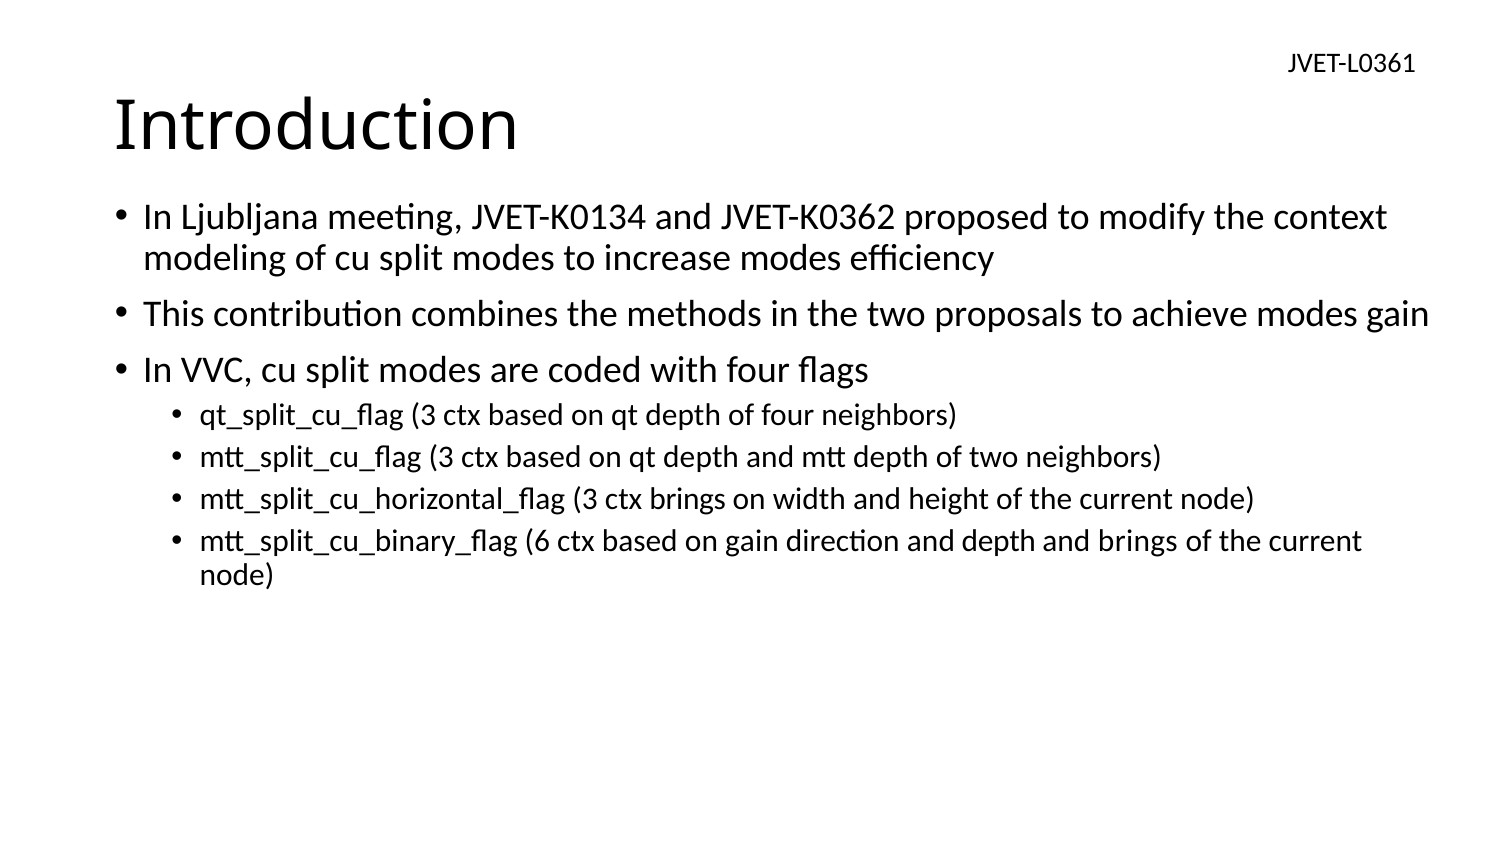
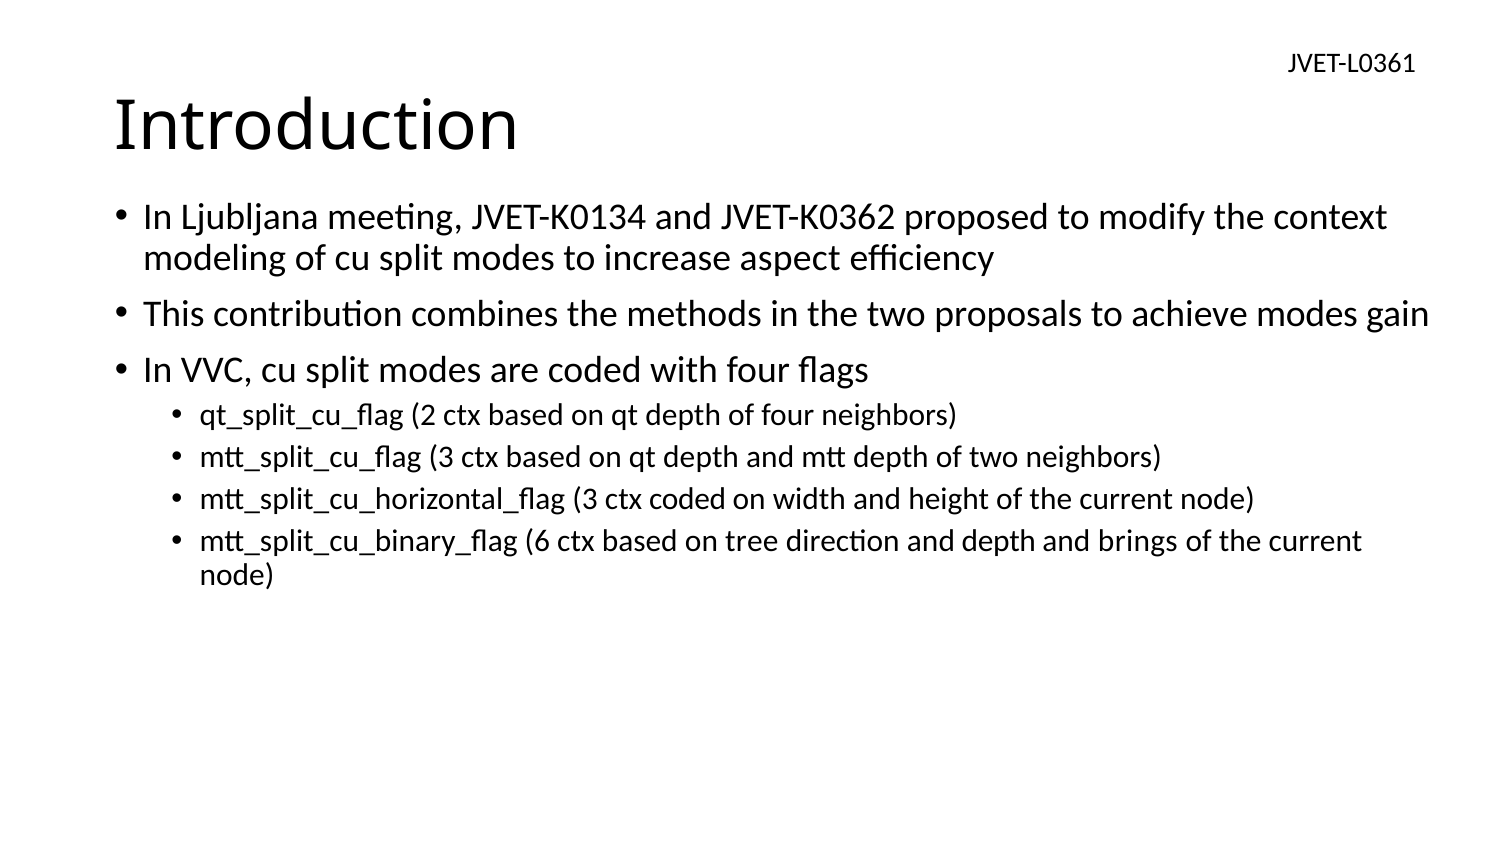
increase modes: modes -> aspect
qt_split_cu_flag 3: 3 -> 2
ctx brings: brings -> coded
on gain: gain -> tree
